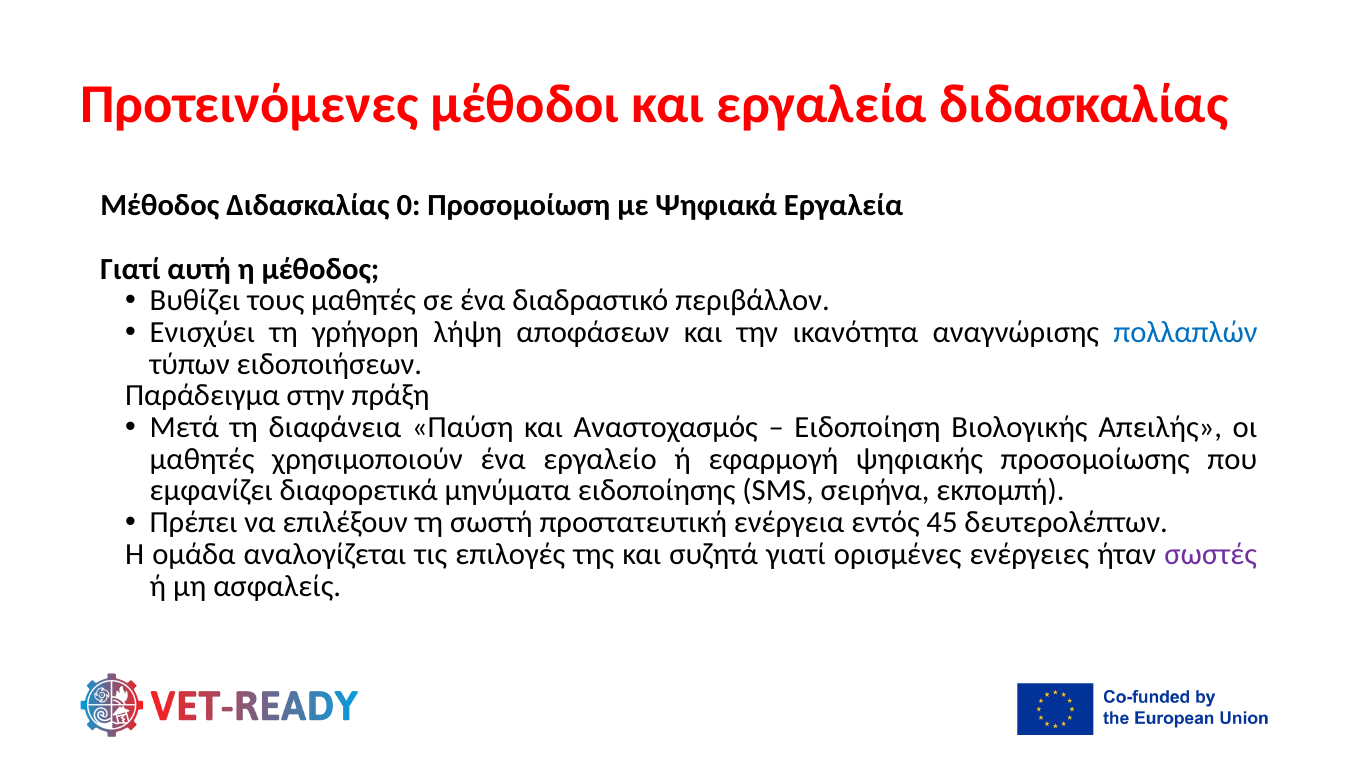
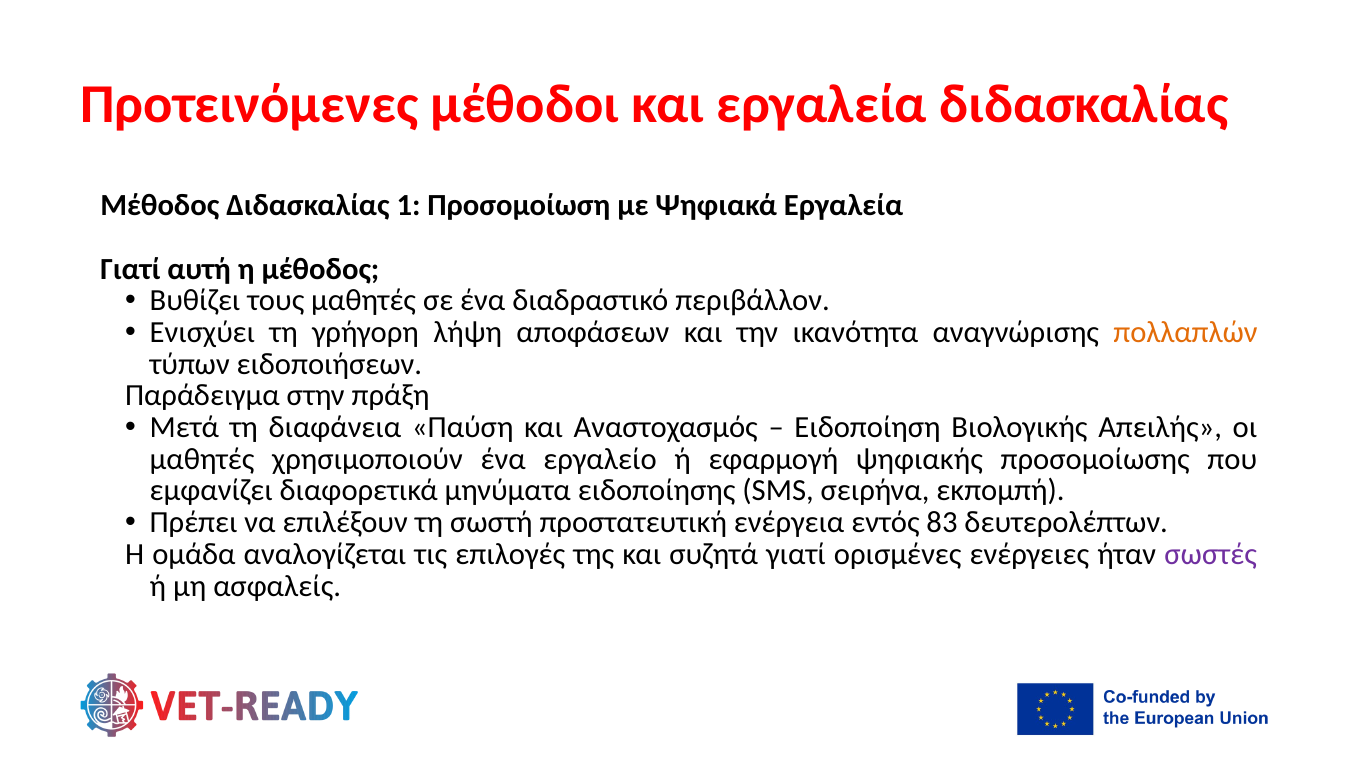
0: 0 -> 1
πολλαπλών colour: blue -> orange
45: 45 -> 83
